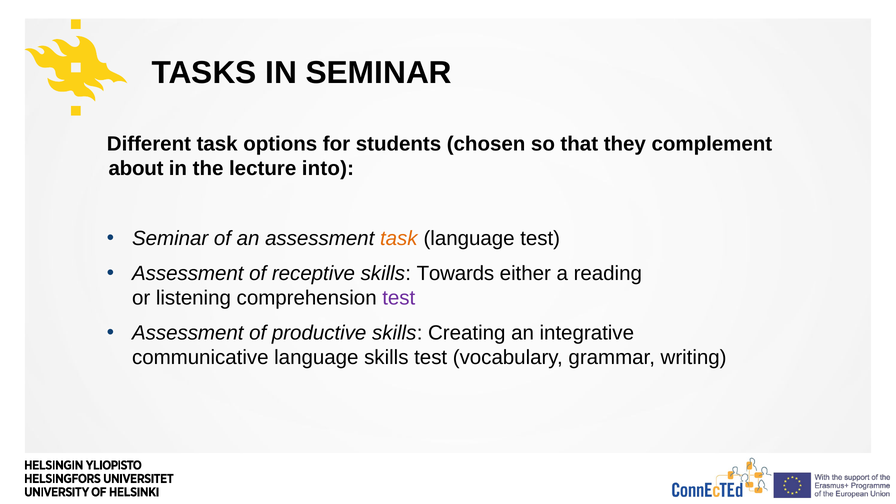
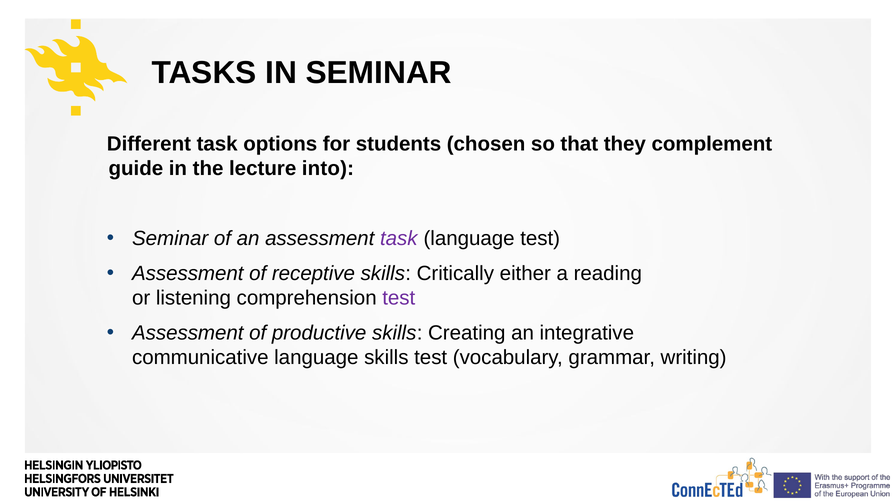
about: about -> guide
task at (399, 238) colour: orange -> purple
Towards: Towards -> Critically
